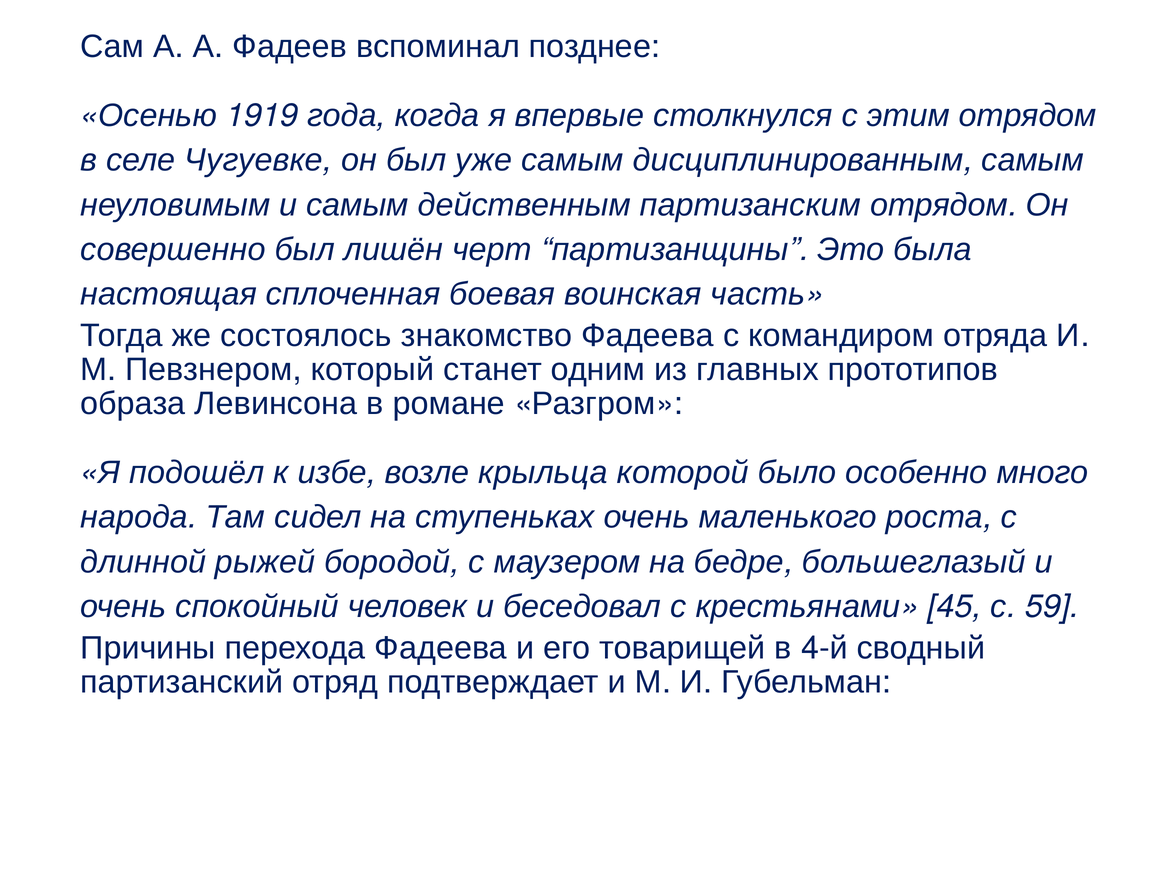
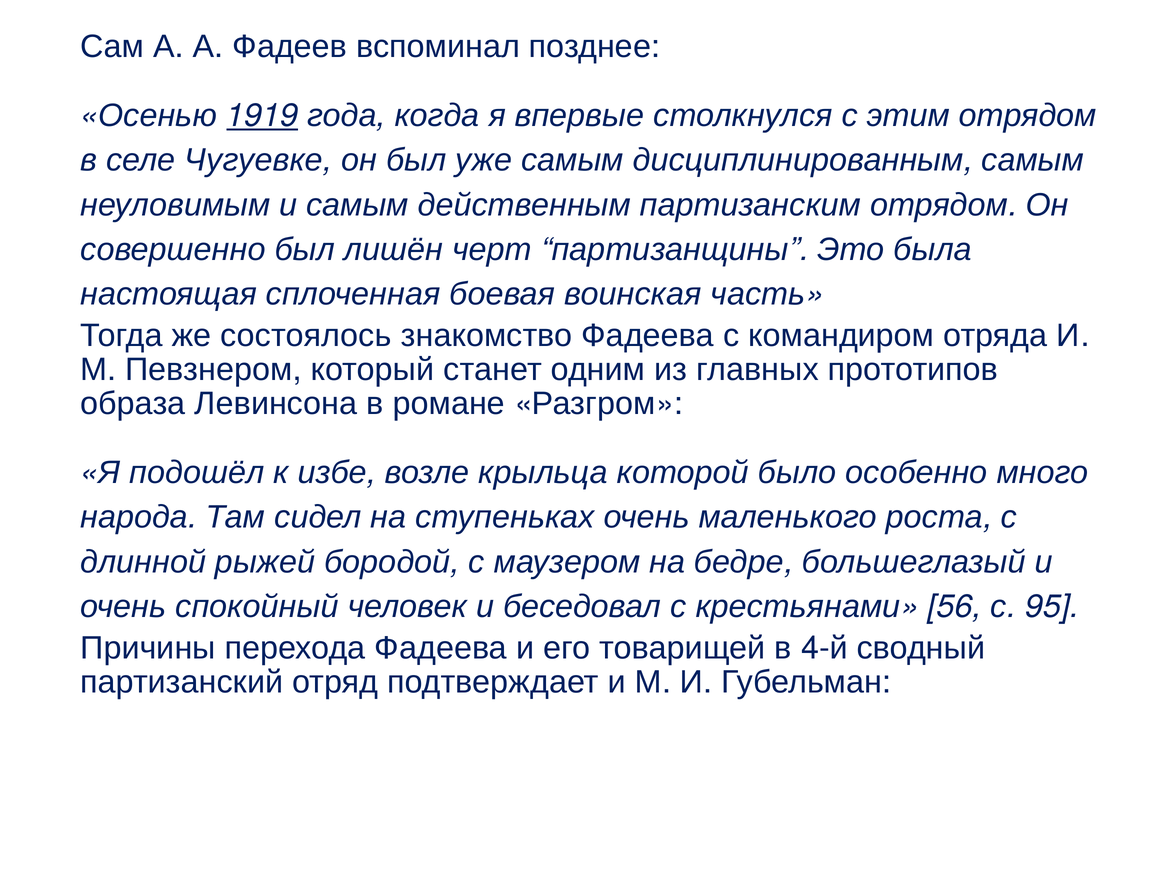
1919 underline: none -> present
45: 45 -> 56
59: 59 -> 95
